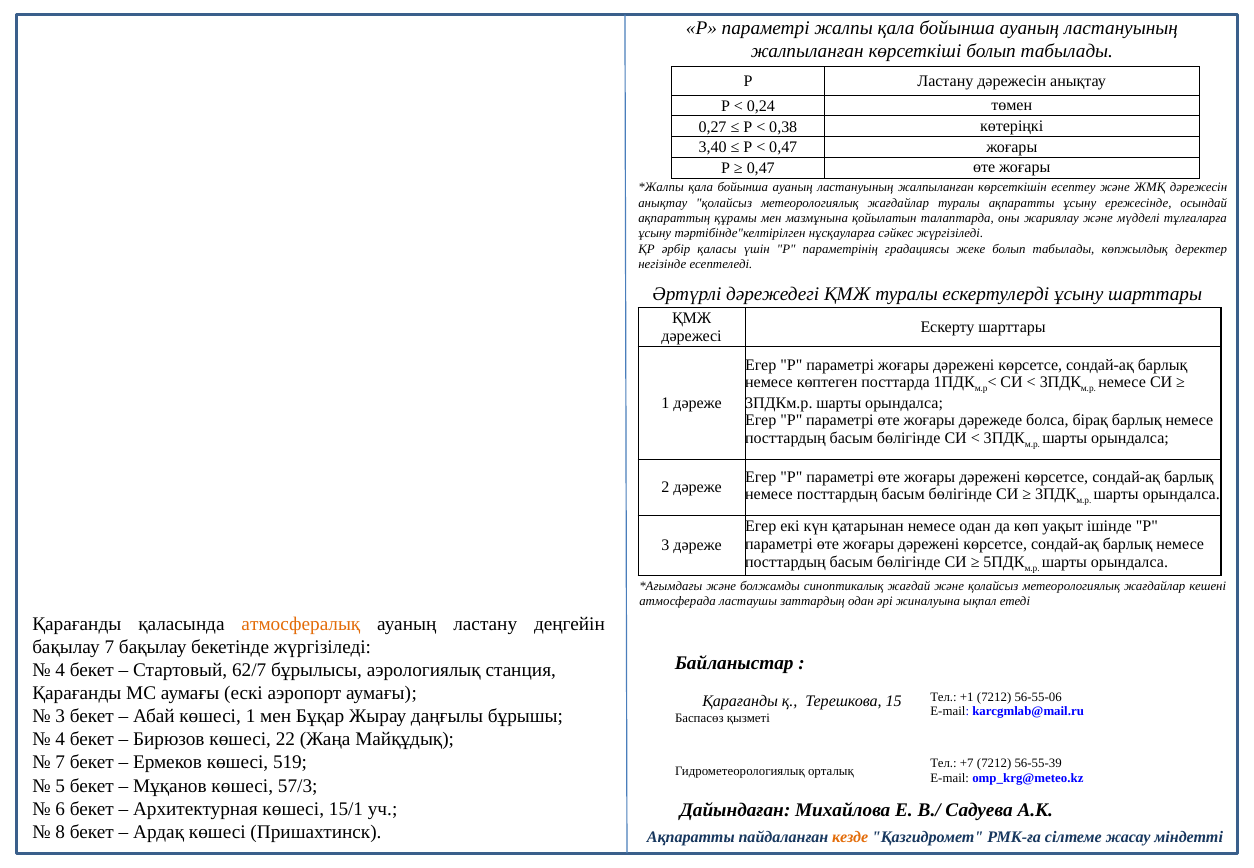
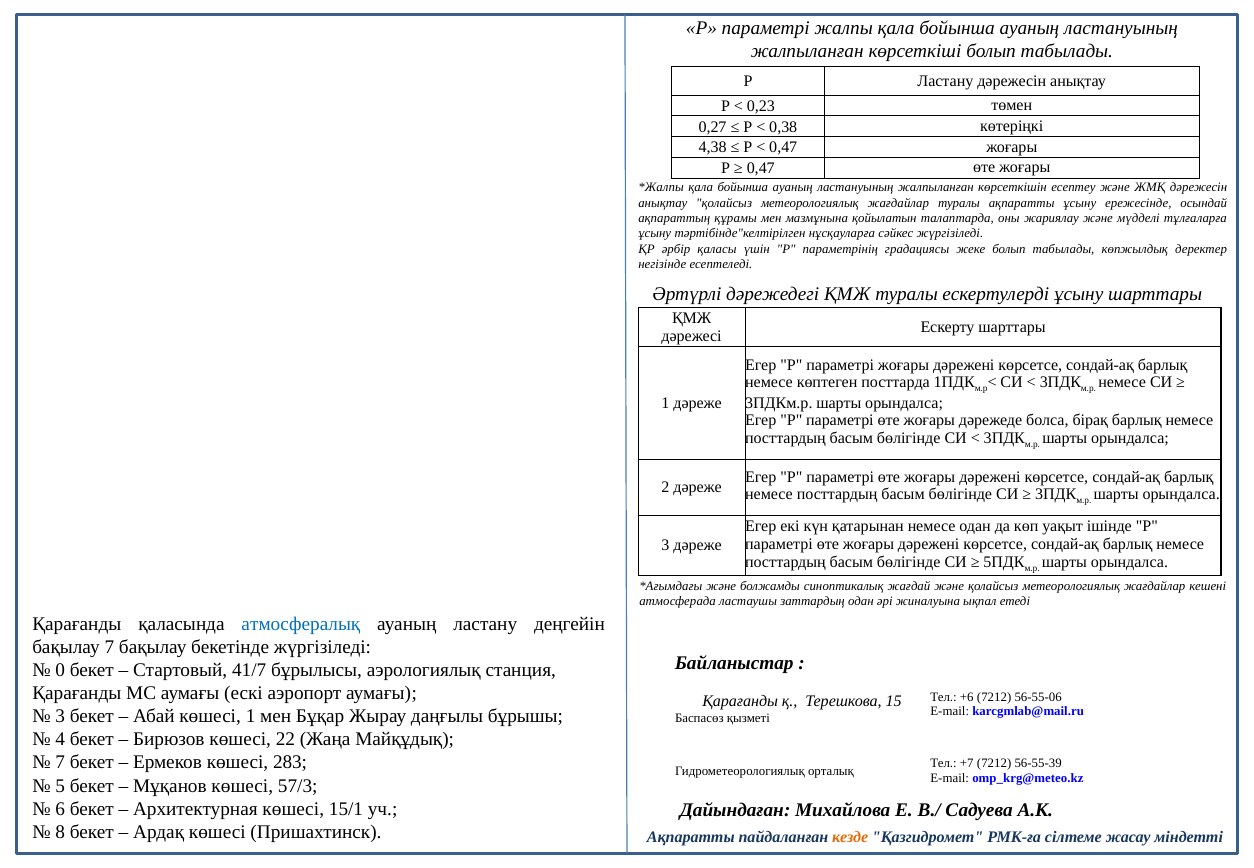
0,24: 0,24 -> 0,23
3,40: 3,40 -> 4,38
атмосфералық colour: orange -> blue
4 at (60, 670): 4 -> 0
62/7: 62/7 -> 41/7
+1: +1 -> +6
519: 519 -> 283
